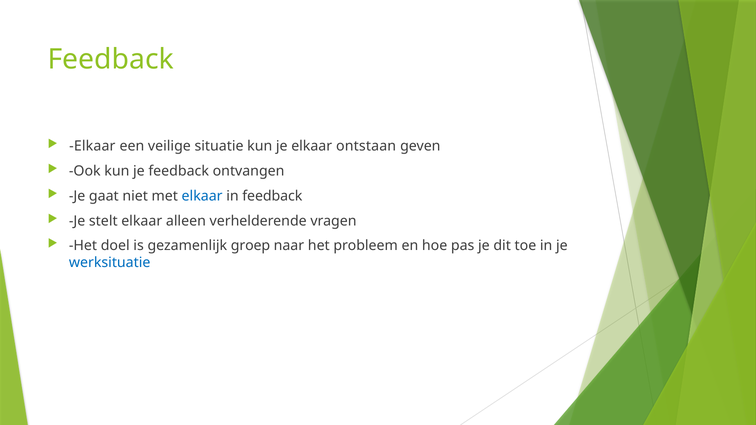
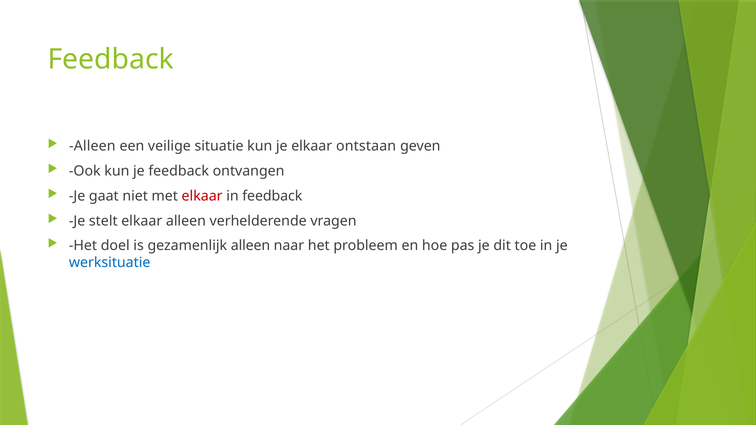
Elkaar at (92, 146): Elkaar -> Alleen
elkaar at (202, 196) colour: blue -> red
gezamenlijk groep: groep -> alleen
